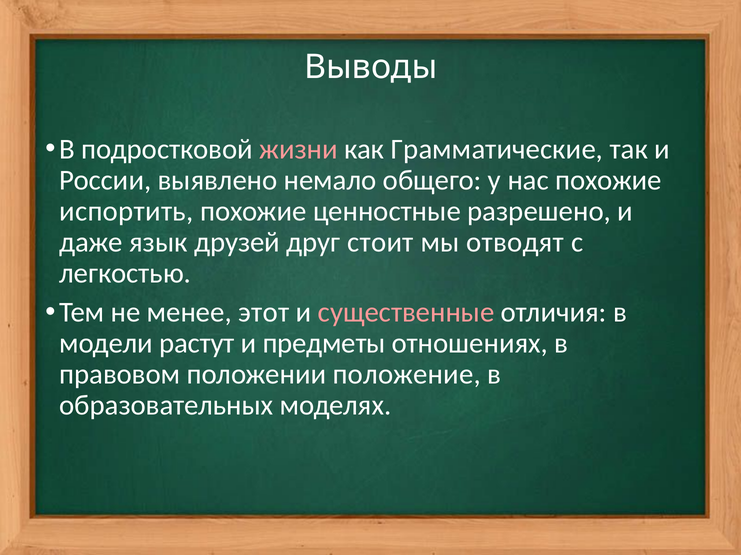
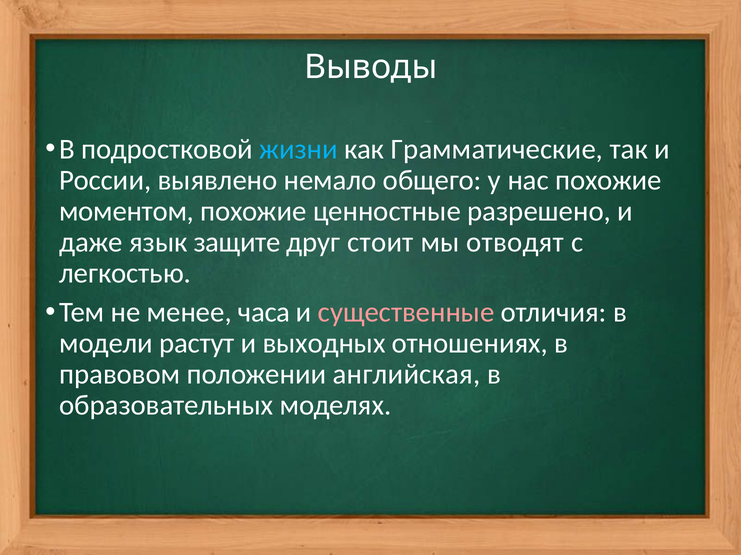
жизни colour: pink -> light blue
испортить: испортить -> моментом
друзей: друзей -> защите
этот: этот -> часа
предметы: предметы -> выходных
положение: положение -> английская
